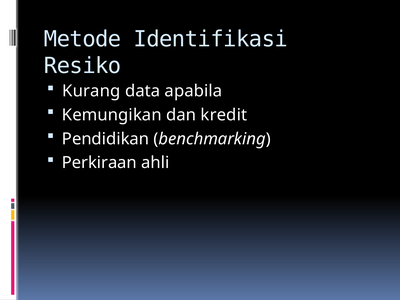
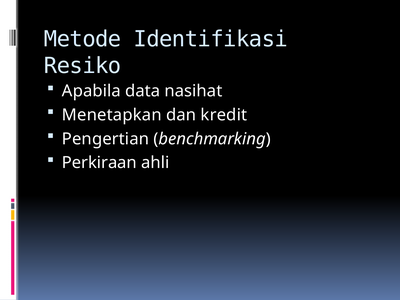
Kurang: Kurang -> Apabila
apabila: apabila -> nasihat
Kemungikan: Kemungikan -> Menetapkan
Pendidikan: Pendidikan -> Pengertian
